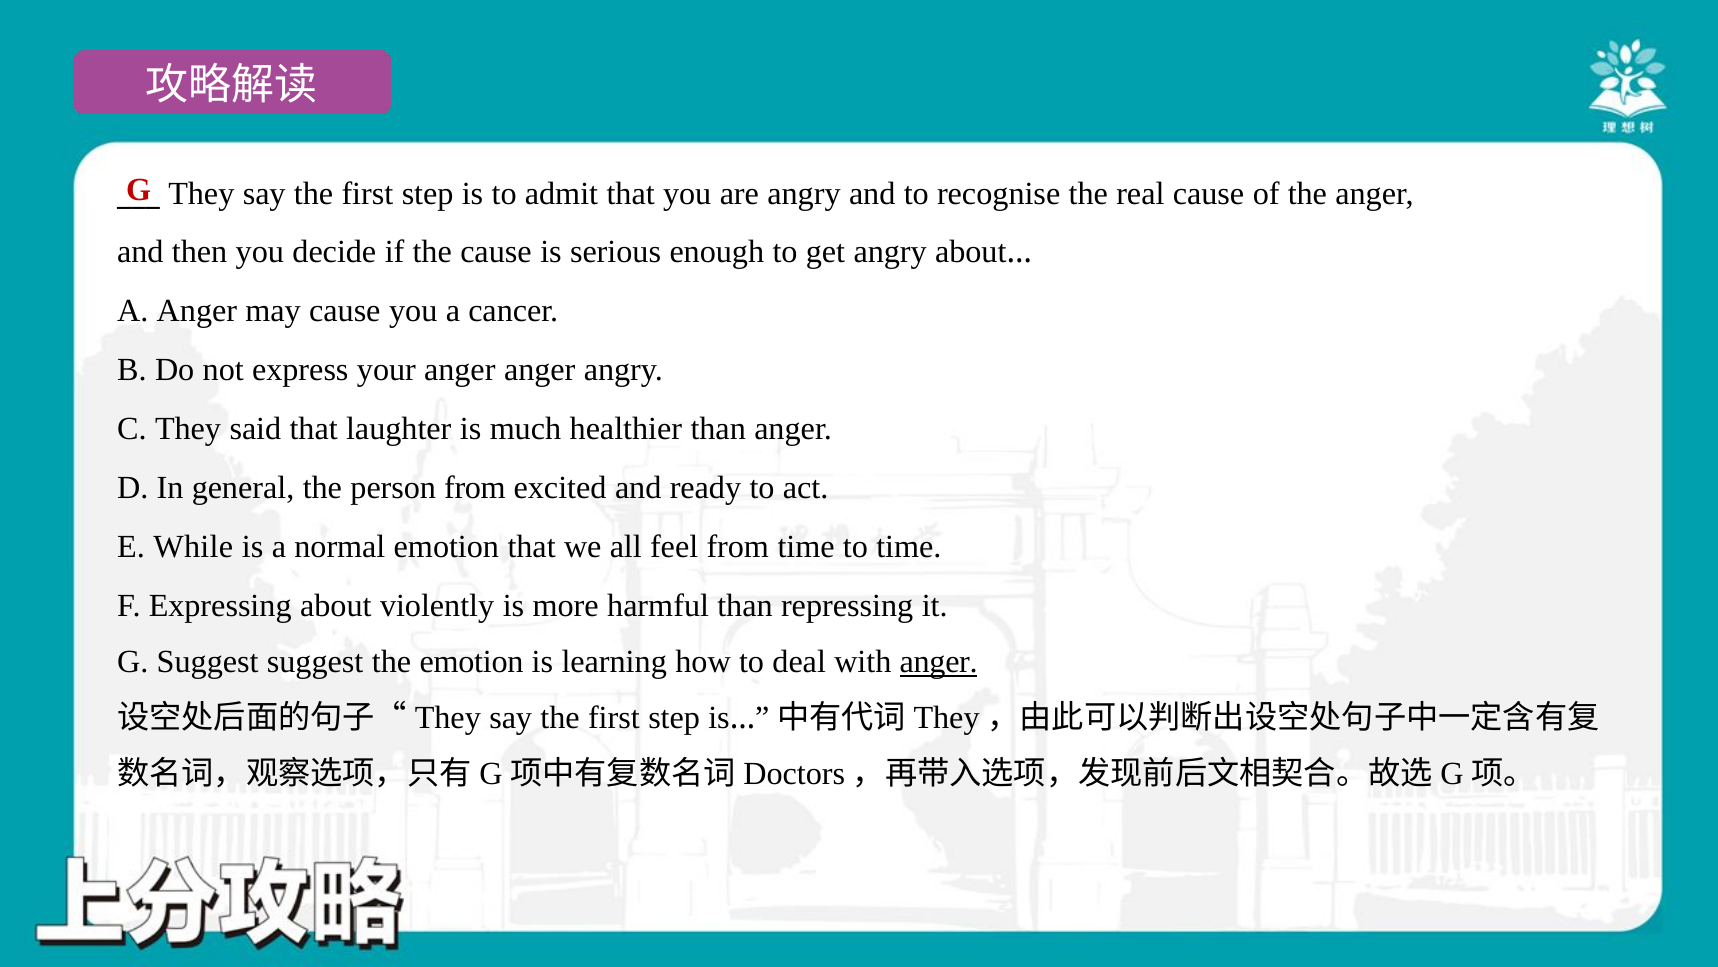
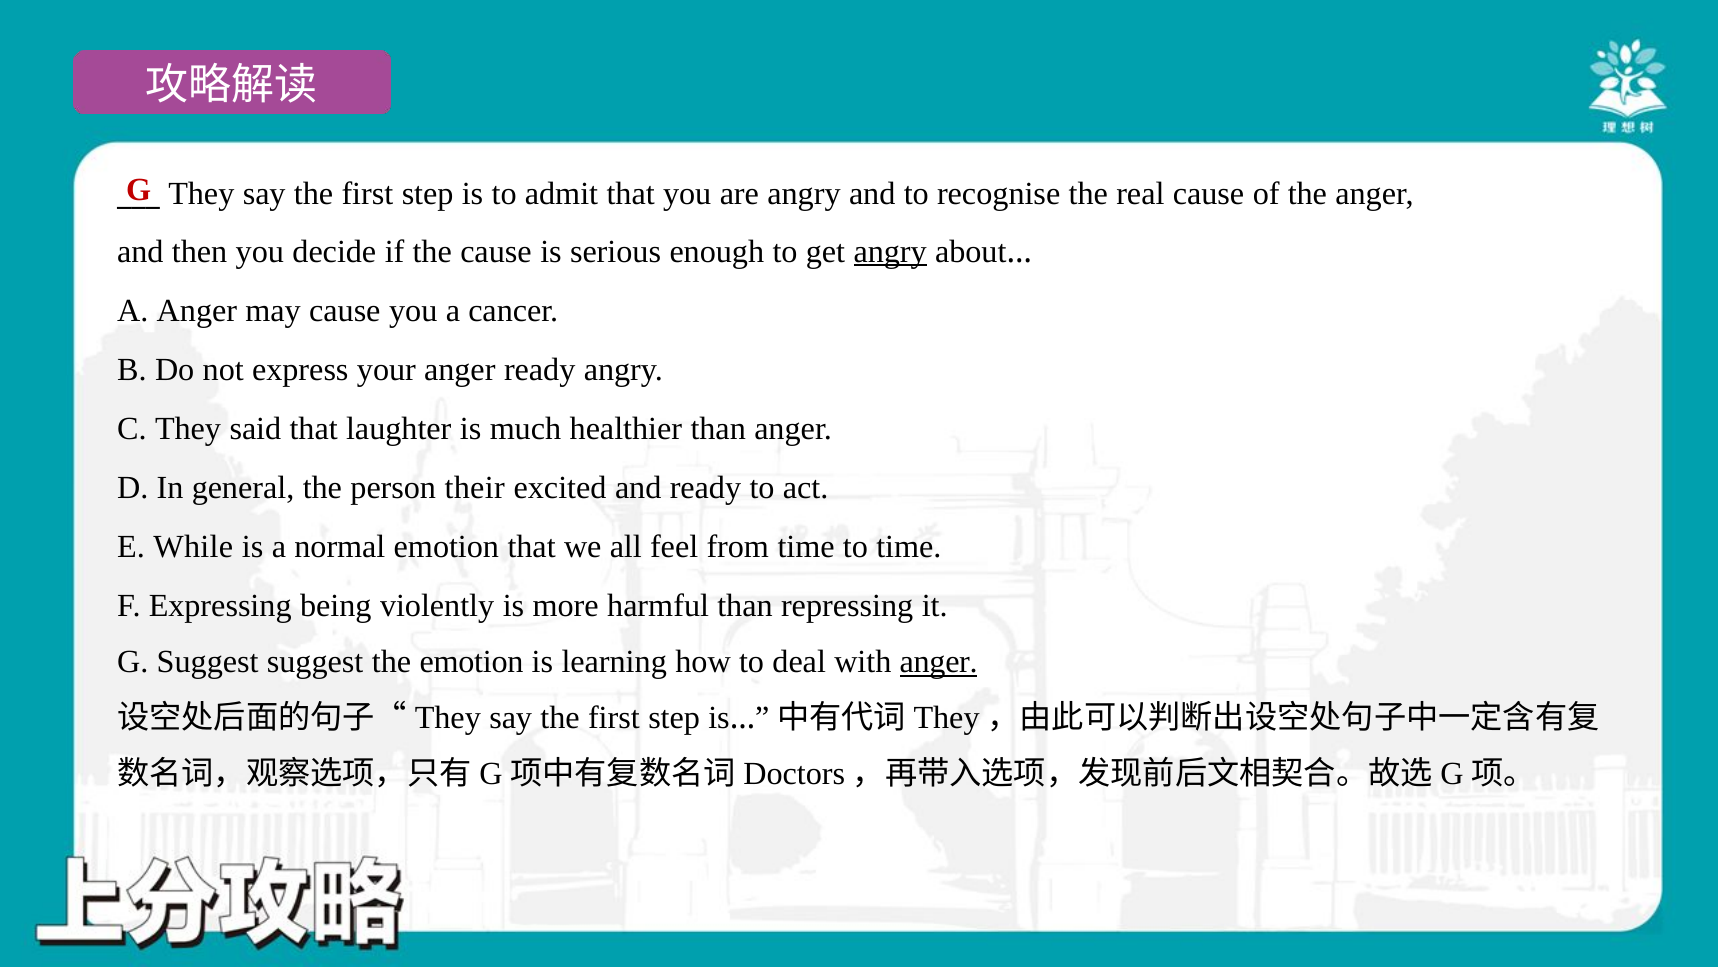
angry at (890, 251) underline: none -> present
anger anger: anger -> ready
person from: from -> their
Expressing about: about -> being
